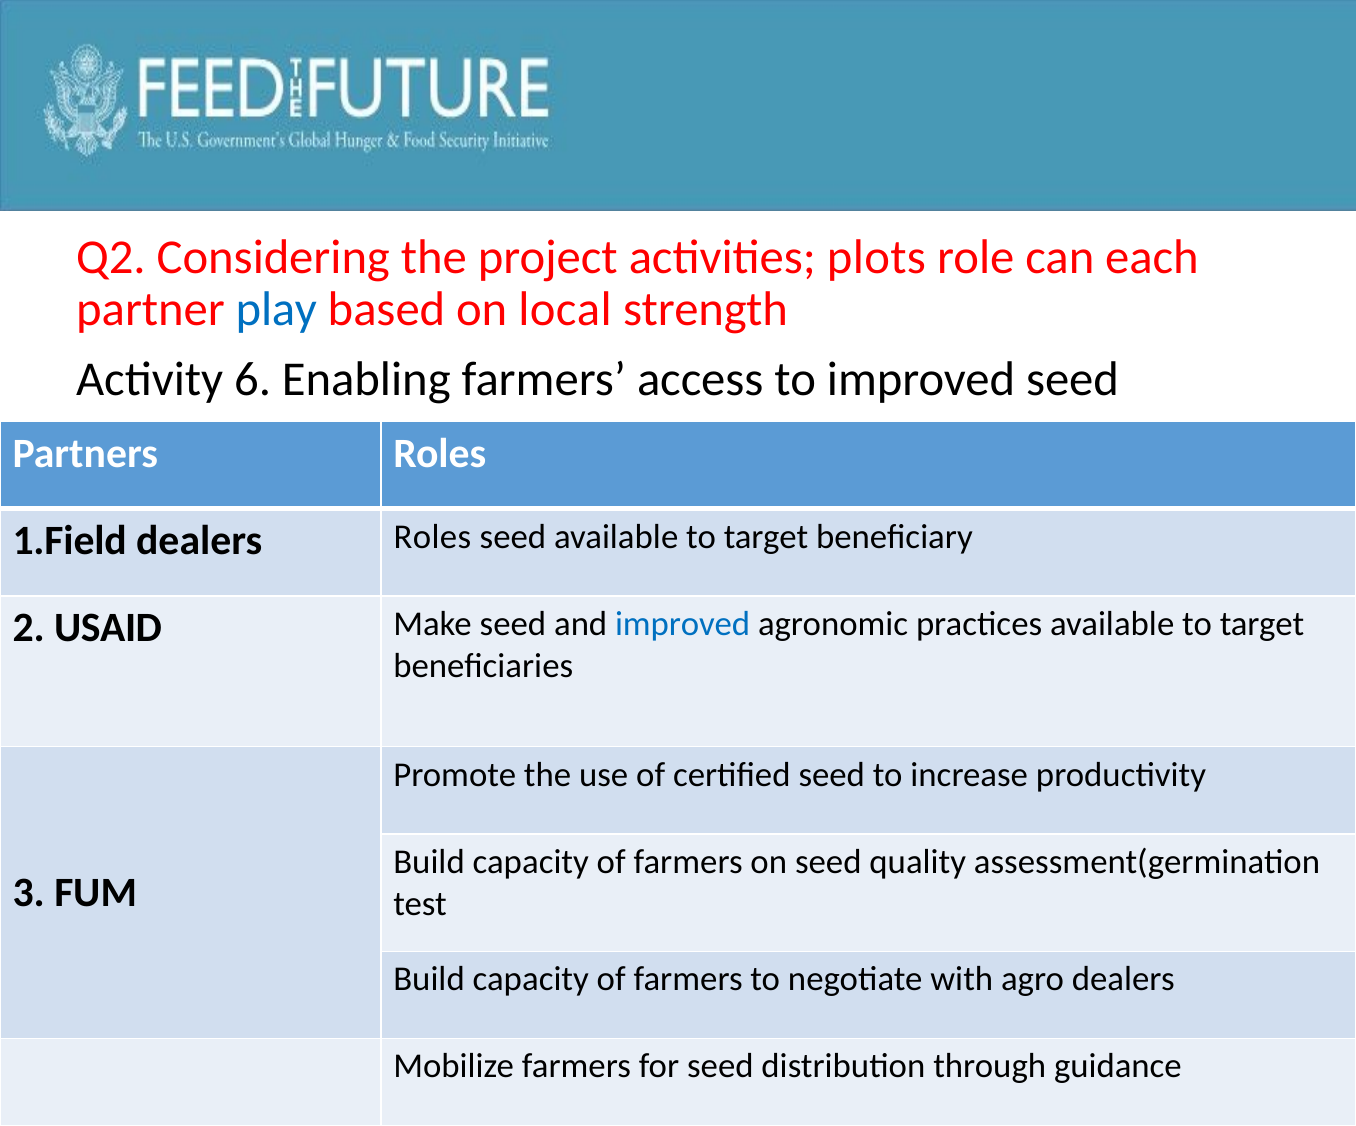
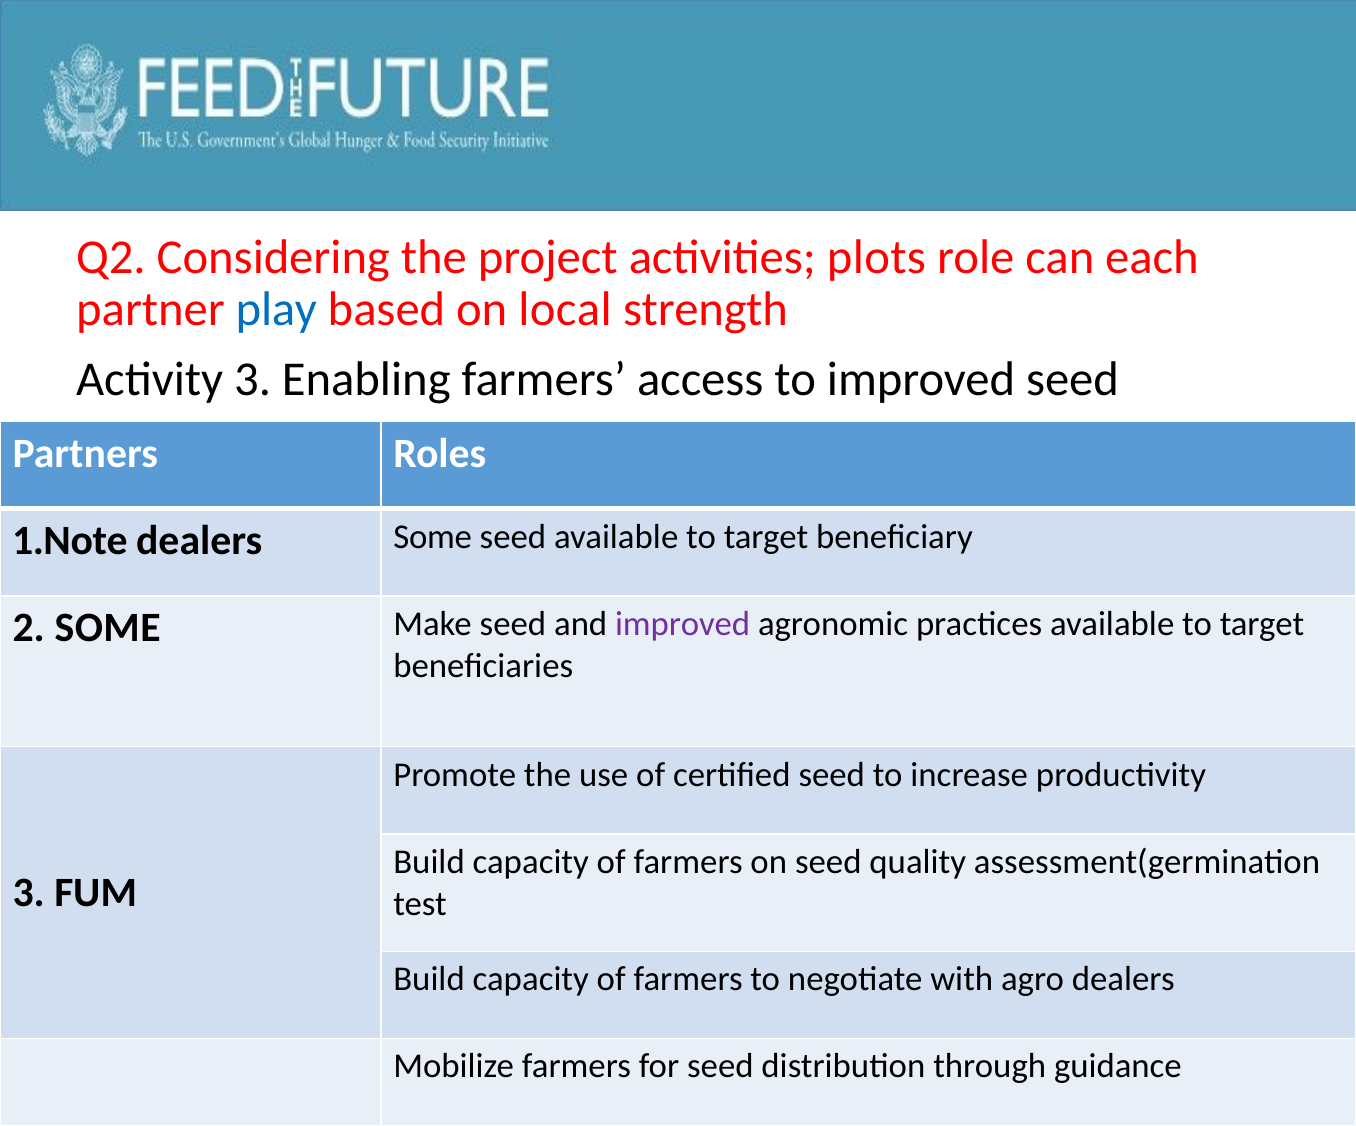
Activity 6: 6 -> 3
1.Field: 1.Field -> 1.Note
dealers Roles: Roles -> Some
2 USAID: USAID -> SOME
improved at (683, 624) colour: blue -> purple
